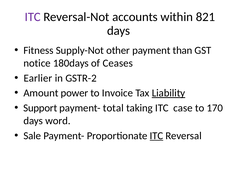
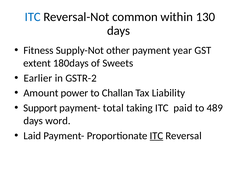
ITC at (33, 17) colour: purple -> blue
accounts: accounts -> common
821: 821 -> 130
than: than -> year
notice: notice -> extent
Ceases: Ceases -> Sweets
Invoice: Invoice -> Challan
Liability underline: present -> none
case: case -> paid
170: 170 -> 489
Sale: Sale -> Laid
